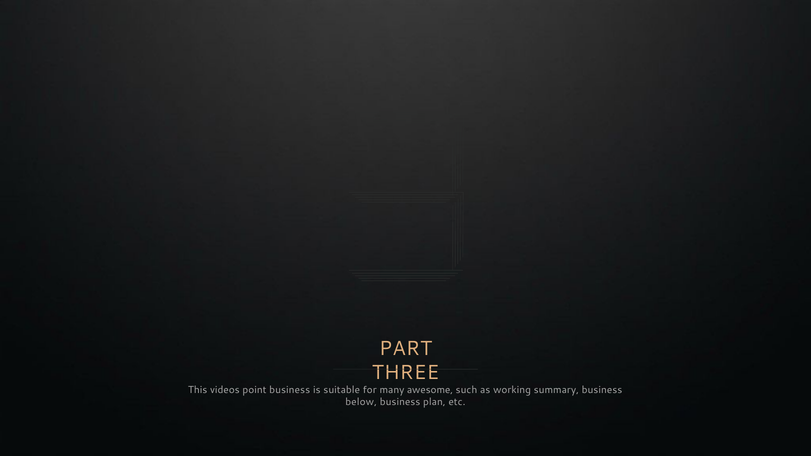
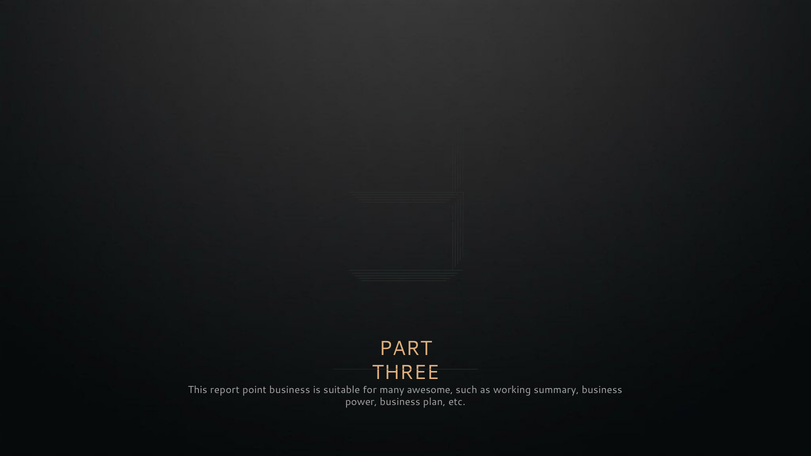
videos: videos -> report
below: below -> power
